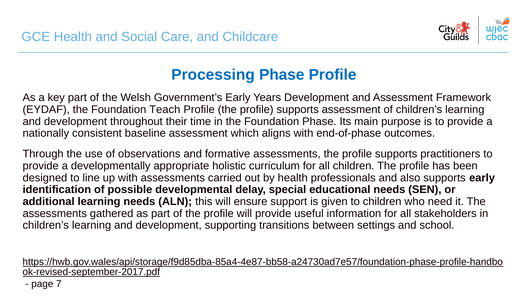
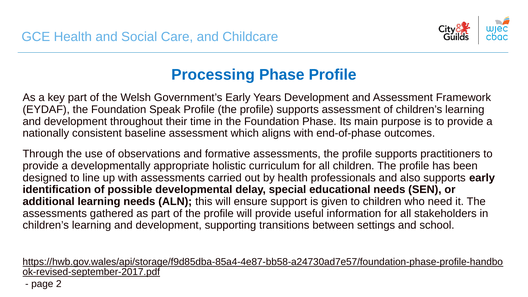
Teach: Teach -> Speak
7: 7 -> 2
